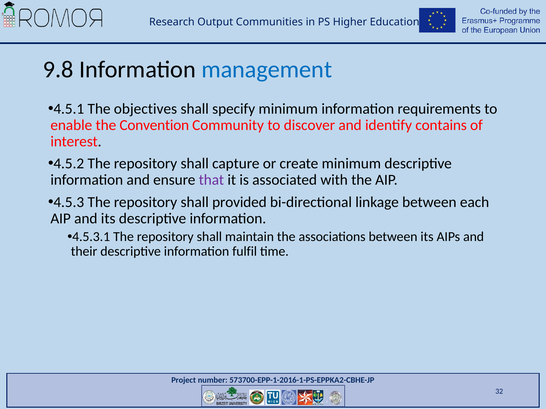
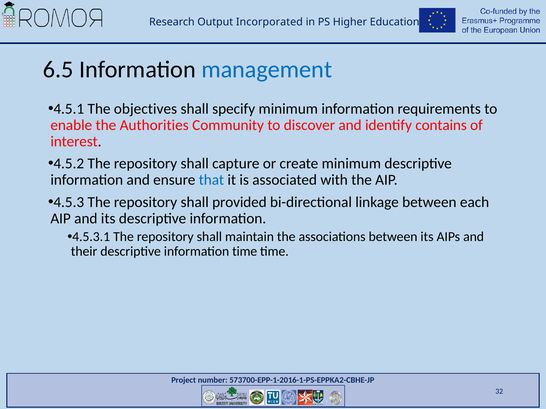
Communities: Communities -> Incorporated
9.8: 9.8 -> 6.5
Convention: Convention -> Authorities
that colour: purple -> blue
information fulfil: fulfil -> time
